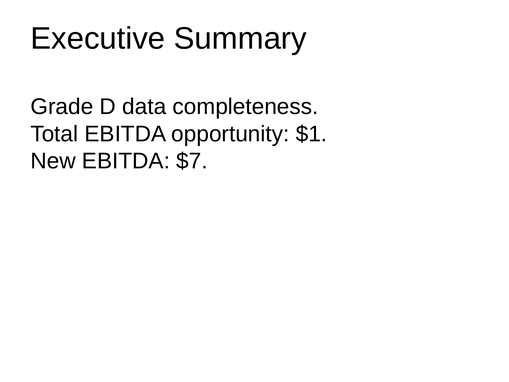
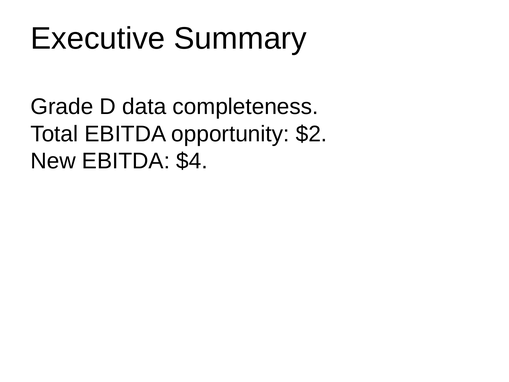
$1: $1 -> $2
$7: $7 -> $4
